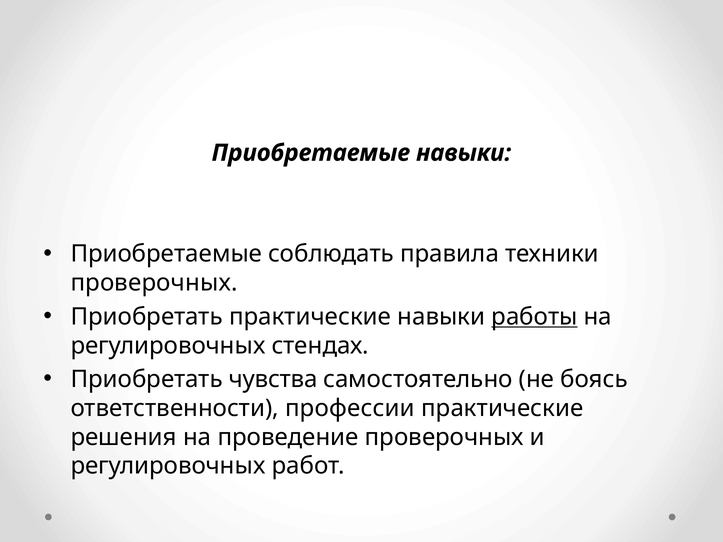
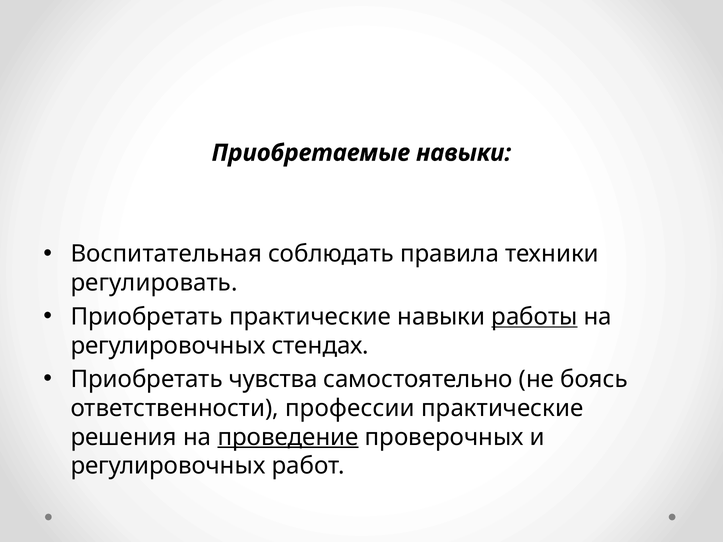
Приобретаемые at (166, 254): Приобретаемые -> Воспитательная
проверочных at (154, 283): проверочных -> регулировать
проведение underline: none -> present
